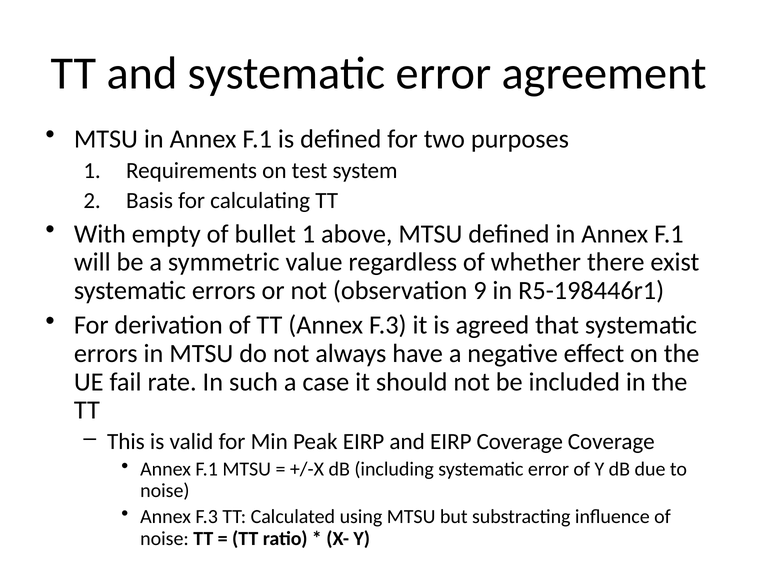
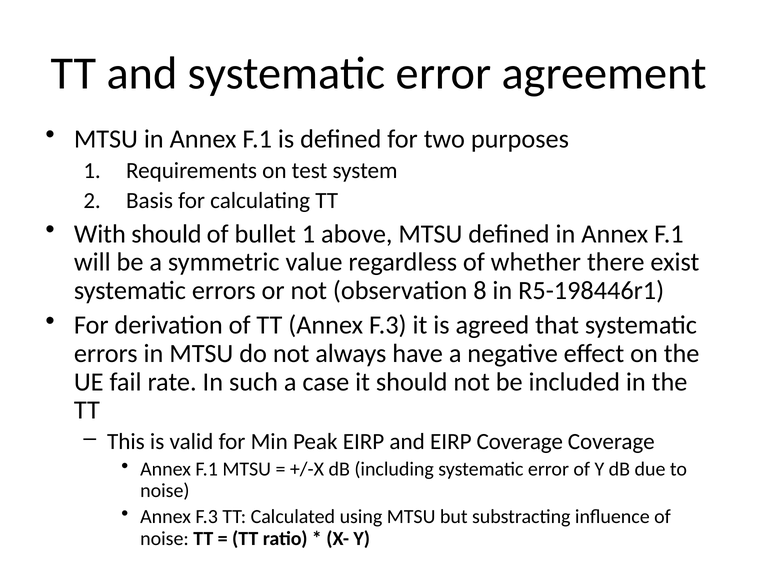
With empty: empty -> should
9: 9 -> 8
